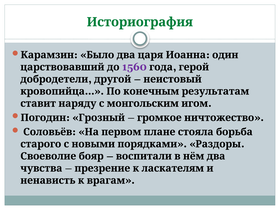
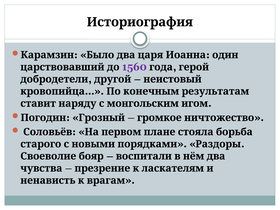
Историография colour: green -> black
